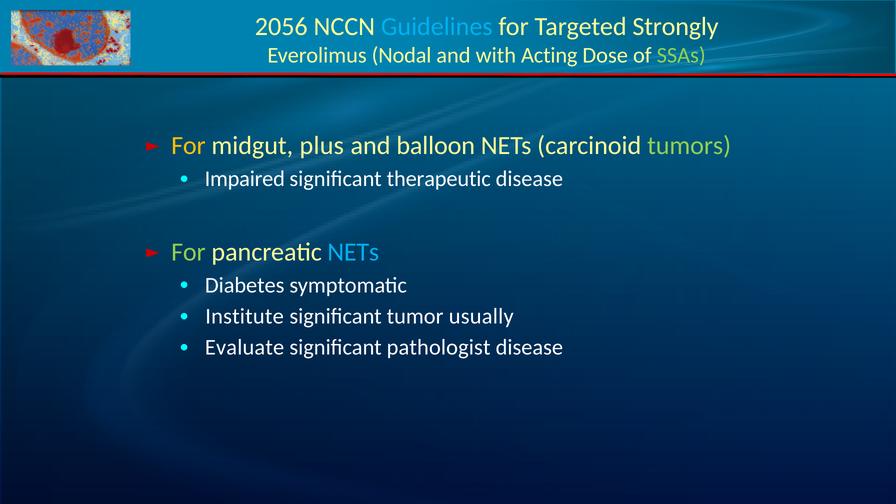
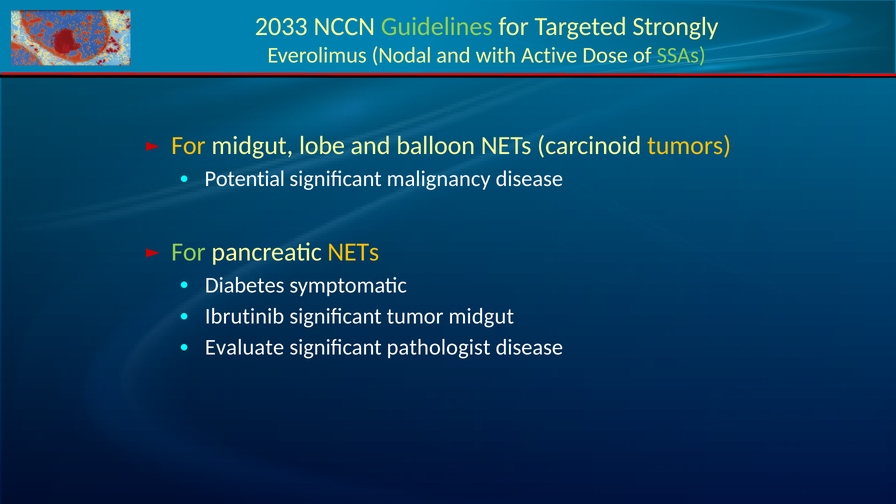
2056: 2056 -> 2033
Guidelines colour: light blue -> light green
Acting: Acting -> Active
plus: plus -> lobe
tumors colour: light green -> yellow
Impaired: Impaired -> Potential
therapeutic: therapeutic -> malignancy
NETs at (353, 252) colour: light blue -> yellow
Institute: Institute -> Ibrutinib
tumor usually: usually -> midgut
